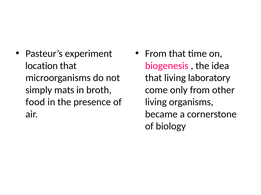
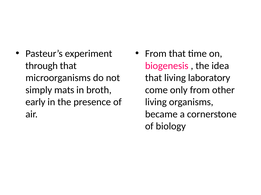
location: location -> through
food: food -> early
